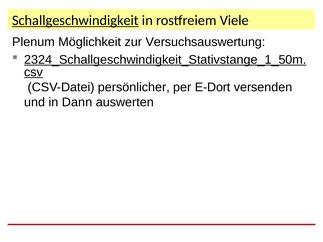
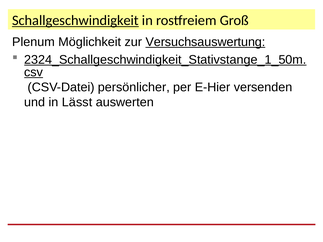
Viele: Viele -> Groß
Versuchsauswertung underline: none -> present
E-Dort: E-Dort -> E-Hier
Dann: Dann -> Lässt
